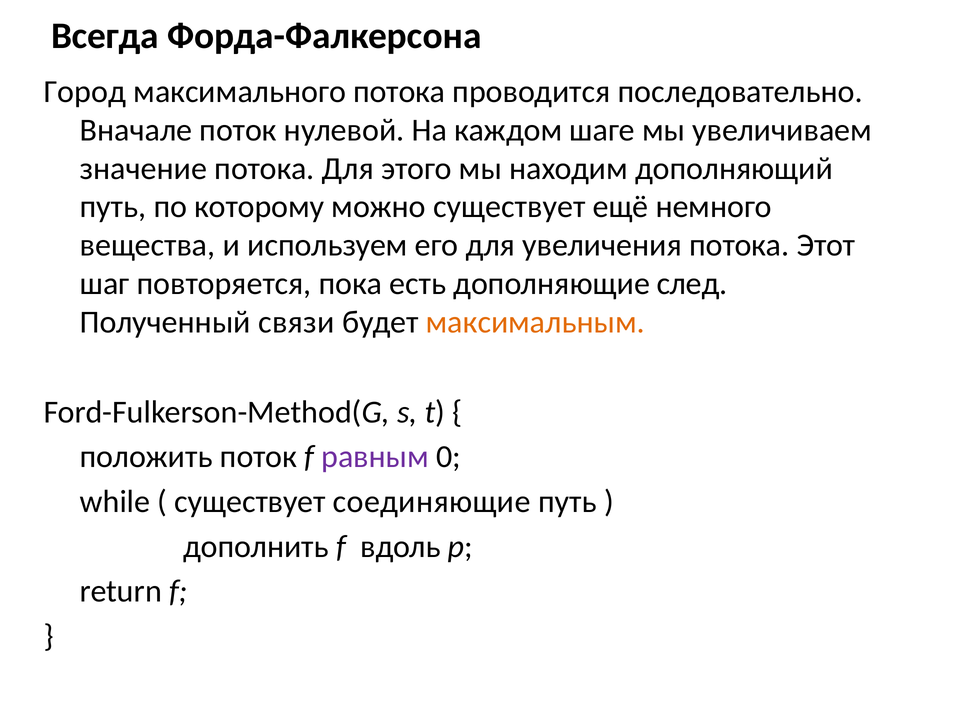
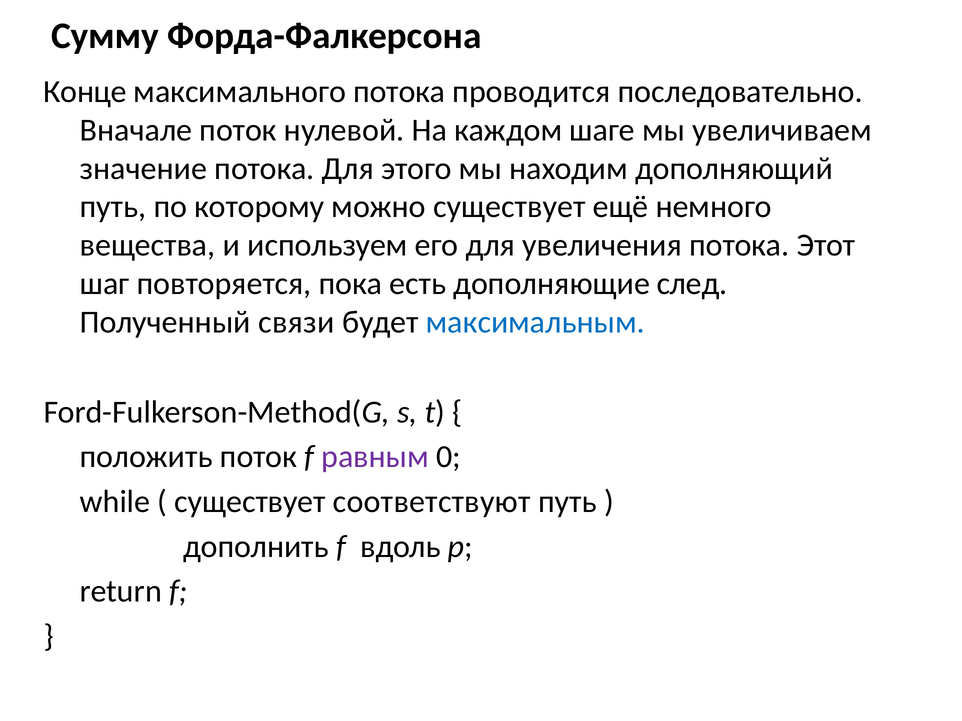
Всегда: Всегда -> Сумму
Город: Город -> Конце
максимальным colour: orange -> blue
соединяющие: соединяющие -> соответствуют
